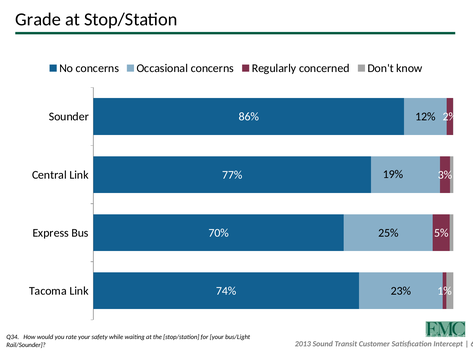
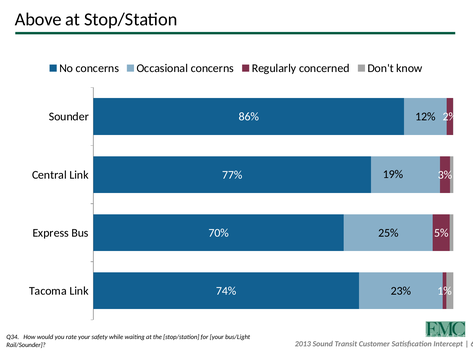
Grade: Grade -> Above
